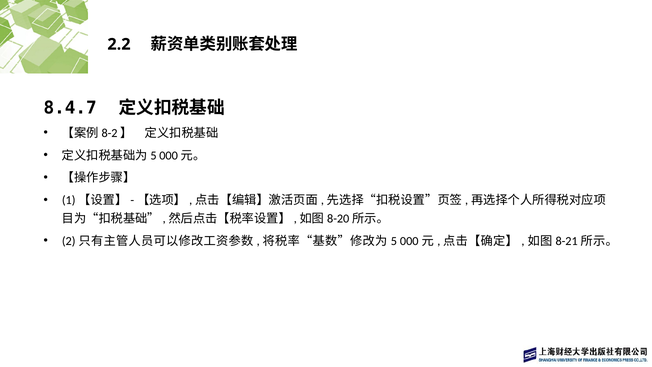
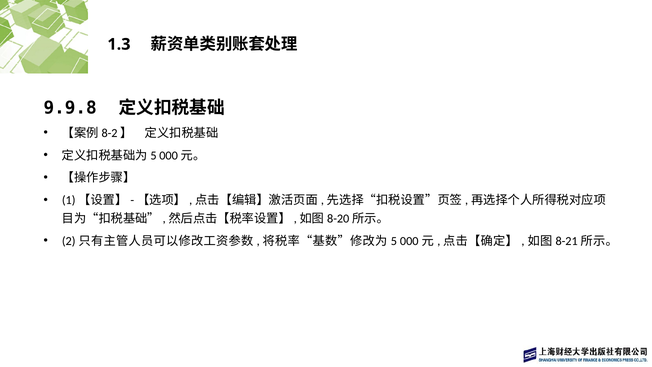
2.2: 2.2 -> 1.3
8.4.7: 8.4.7 -> 9.9.8
